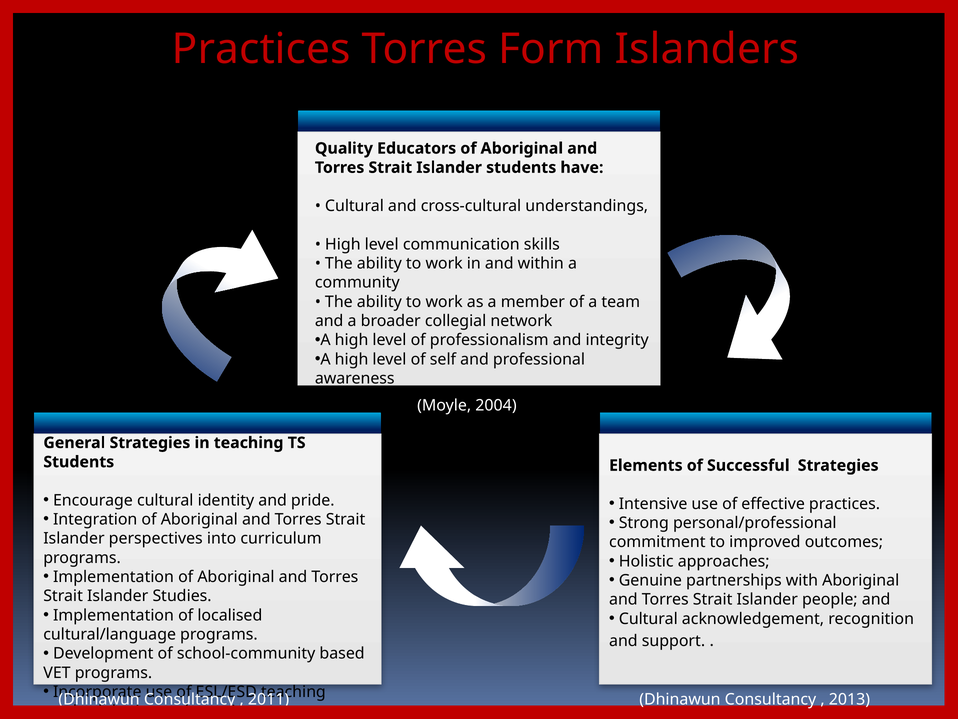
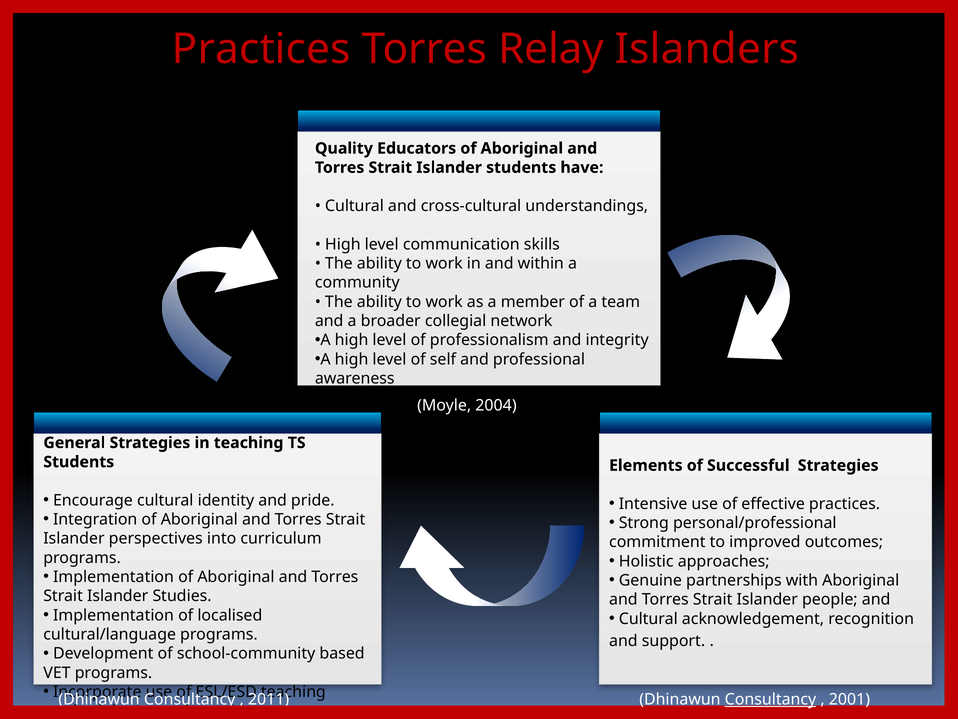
Form: Form -> Relay
Consultancy at (771, 699) underline: none -> present
2013: 2013 -> 2001
